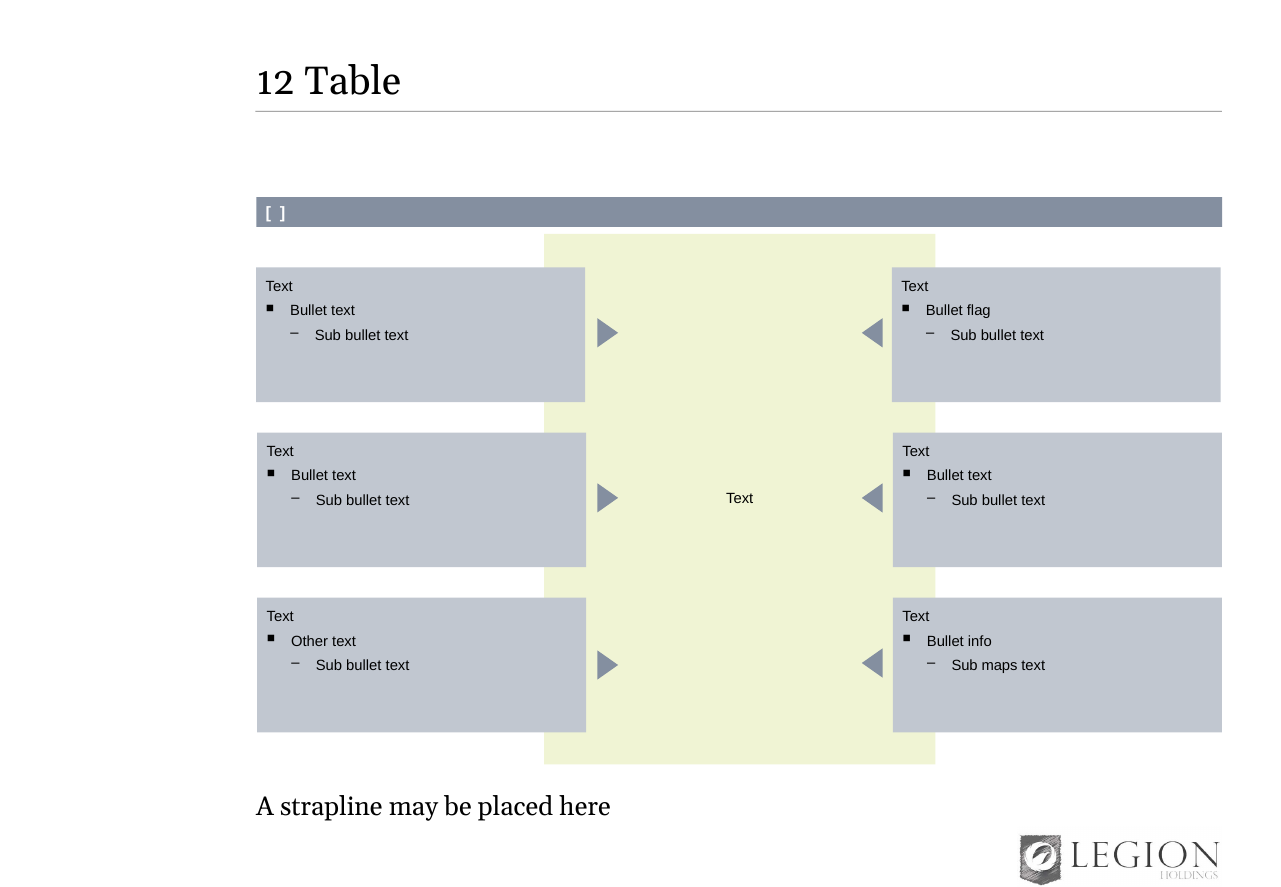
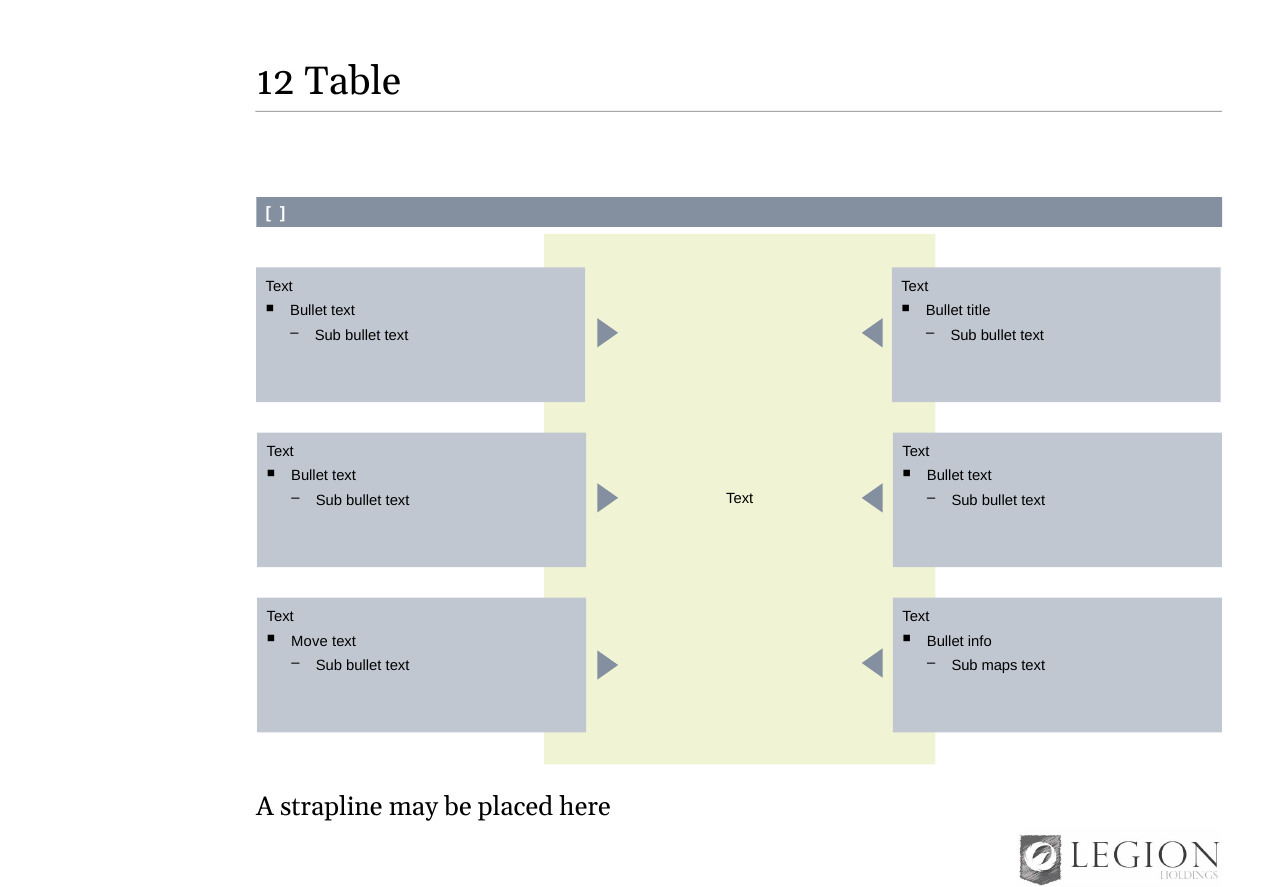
flag: flag -> title
Other: Other -> Move
